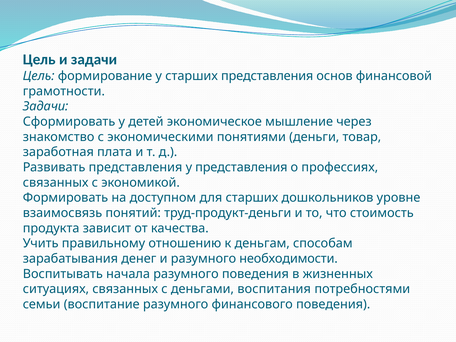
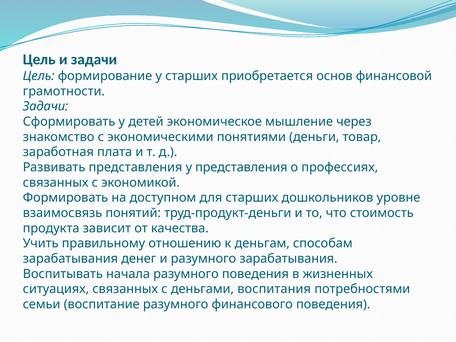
старших представления: представления -> приобретается
разумного необходимости: необходимости -> зарабатывания
